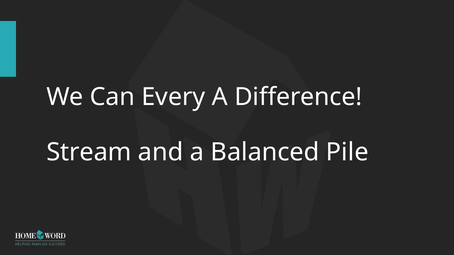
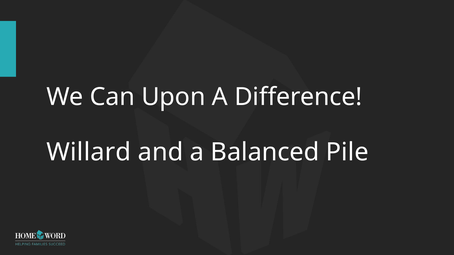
Every: Every -> Upon
Stream: Stream -> Willard
